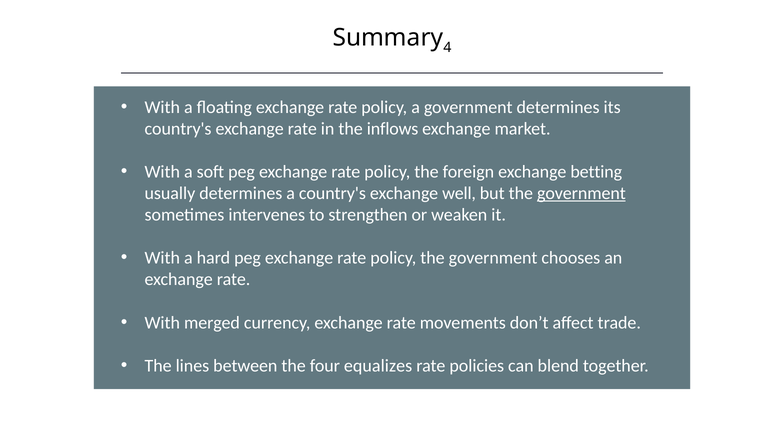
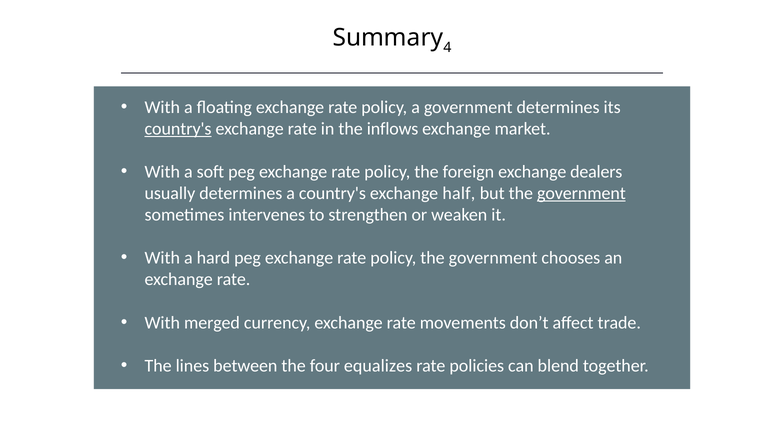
country's at (178, 129) underline: none -> present
betting: betting -> dealers
well: well -> half
